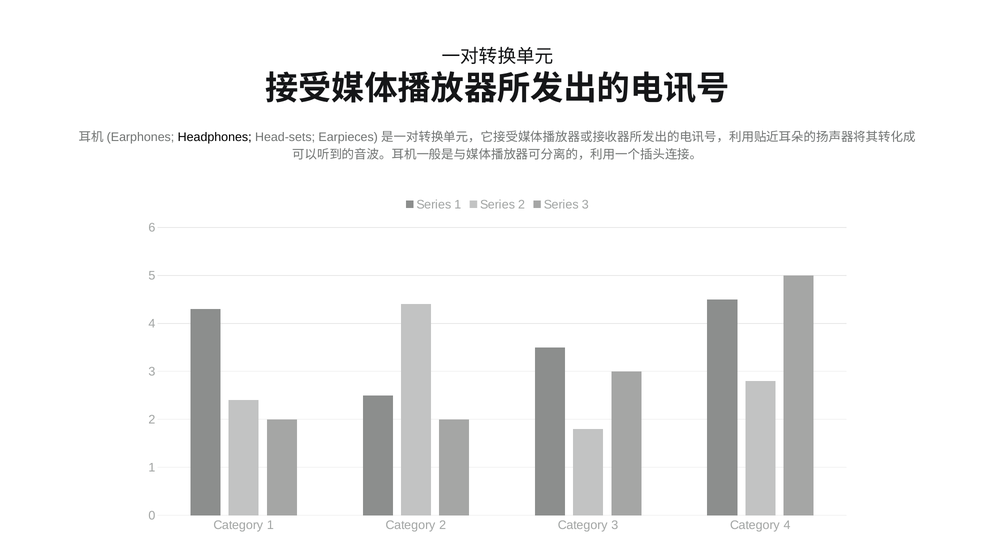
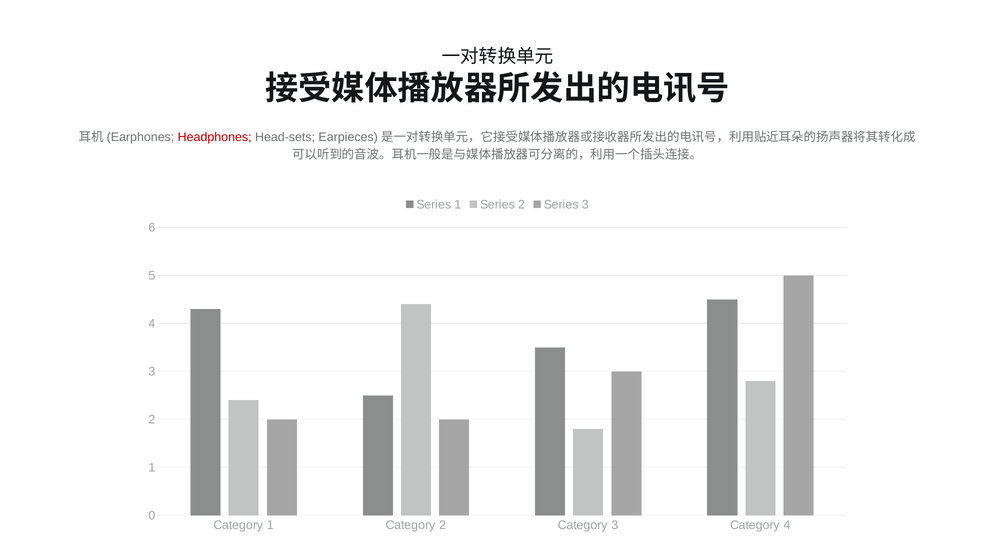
Headphones colour: black -> red
